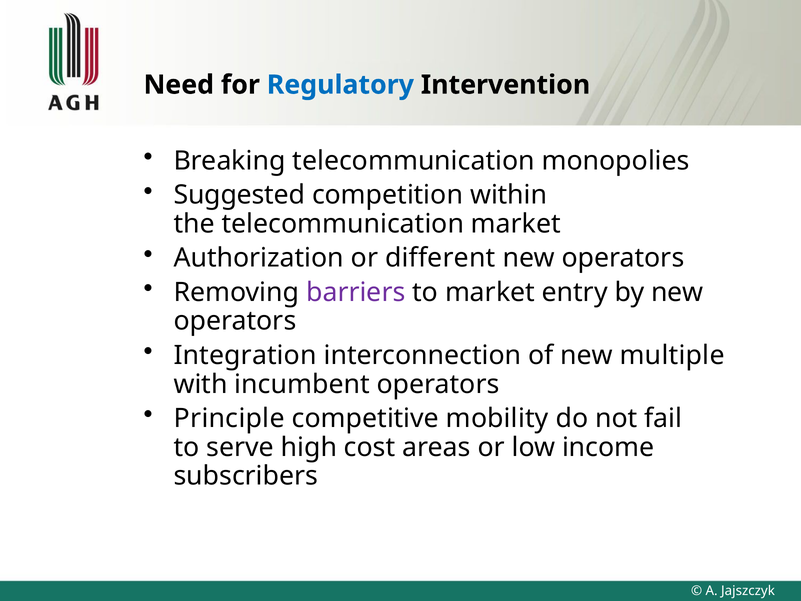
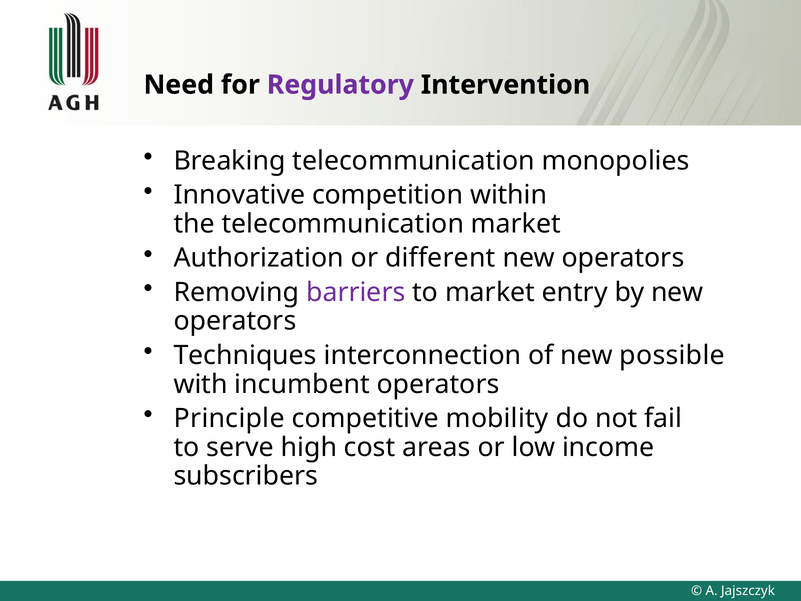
Regulatory colour: blue -> purple
Suggested: Suggested -> Innovative
Integration: Integration -> Techniques
multiple: multiple -> possible
